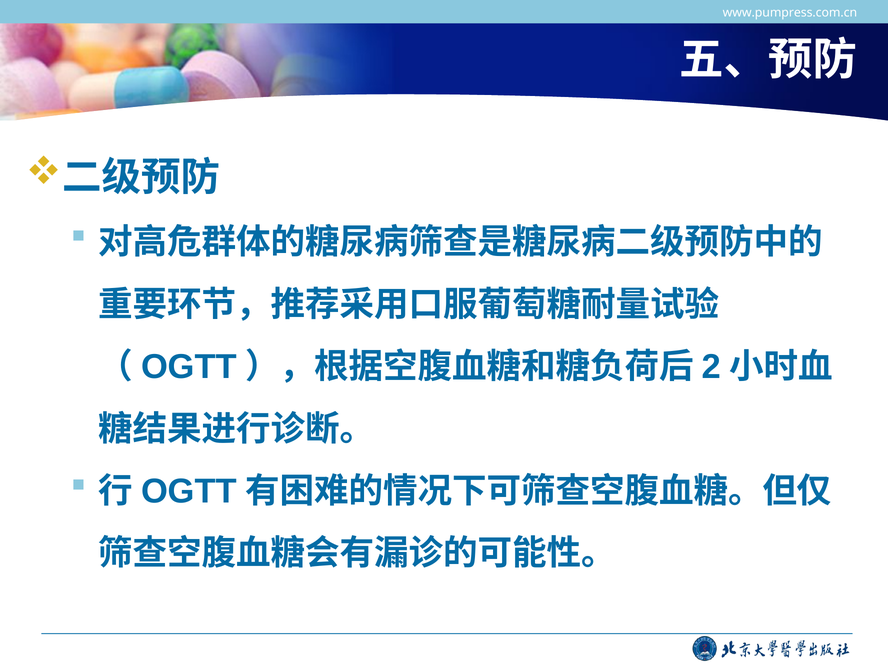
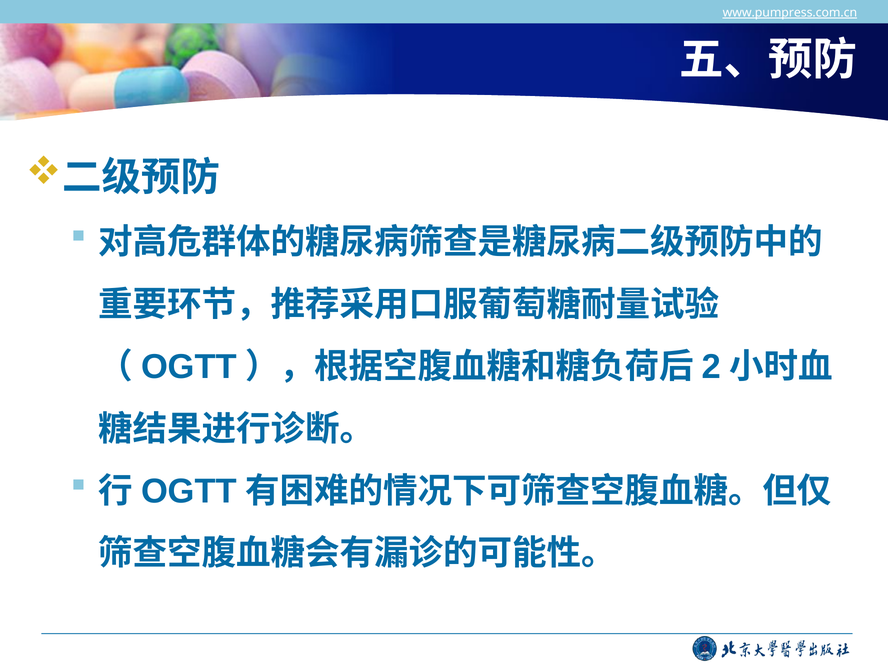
www.pumpress.com.cn underline: none -> present
